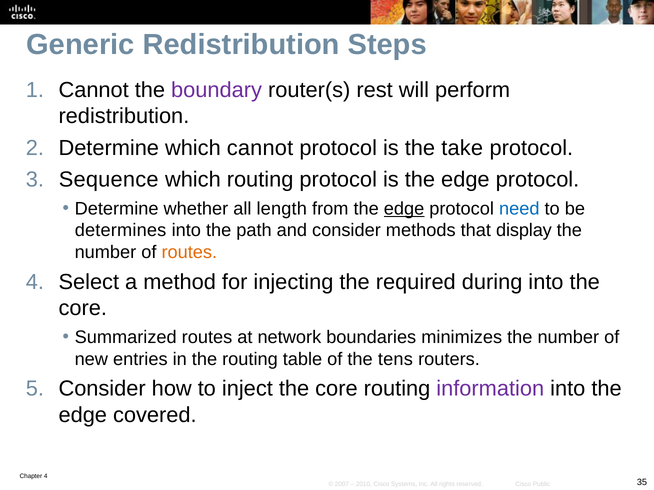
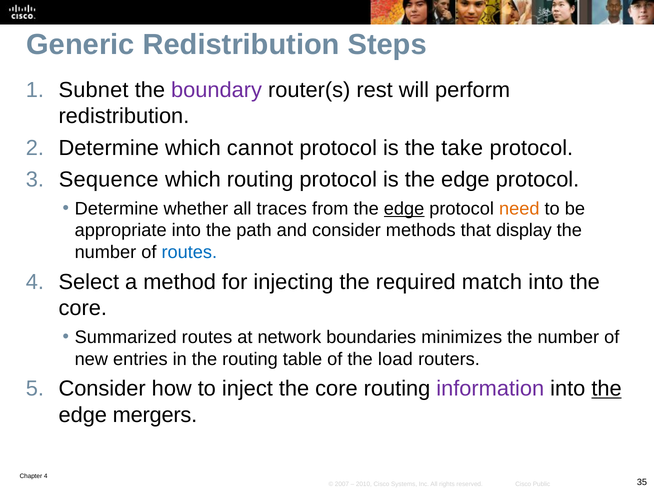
Cannot at (94, 90): Cannot -> Subnet
length: length -> traces
need colour: blue -> orange
determines: determines -> appropriate
routes at (189, 252) colour: orange -> blue
during: during -> match
tens: tens -> load
the at (607, 389) underline: none -> present
covered: covered -> mergers
